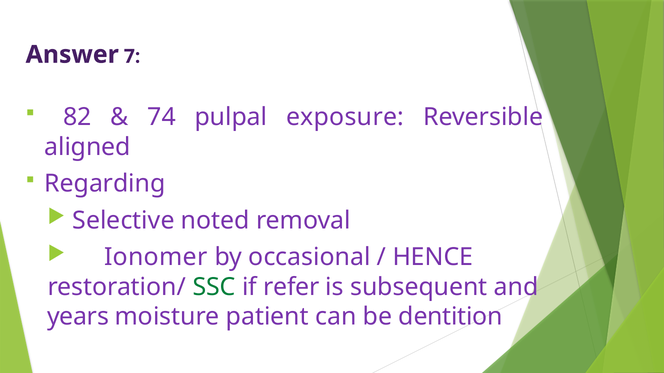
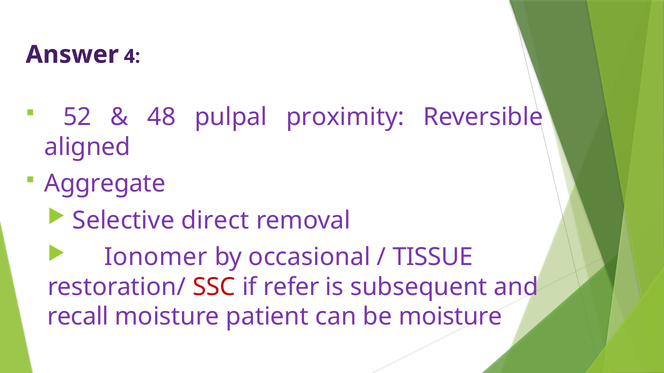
7: 7 -> 4
82: 82 -> 52
74: 74 -> 48
exposure: exposure -> proximity
Regarding: Regarding -> Aggregate
noted: noted -> direct
HENCE: HENCE -> TISSUE
SSC colour: green -> red
years: years -> recall
be dentition: dentition -> moisture
